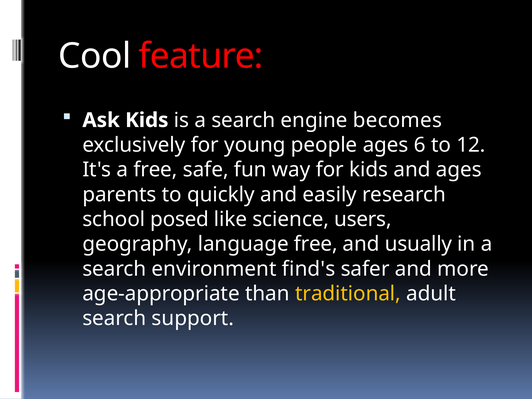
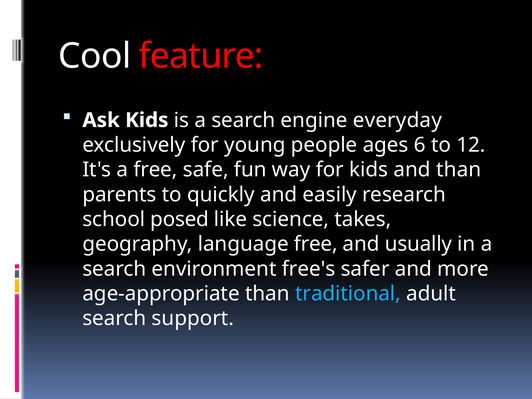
becomes: becomes -> everyday
and ages: ages -> than
users: users -> takes
find's: find's -> free's
traditional colour: yellow -> light blue
